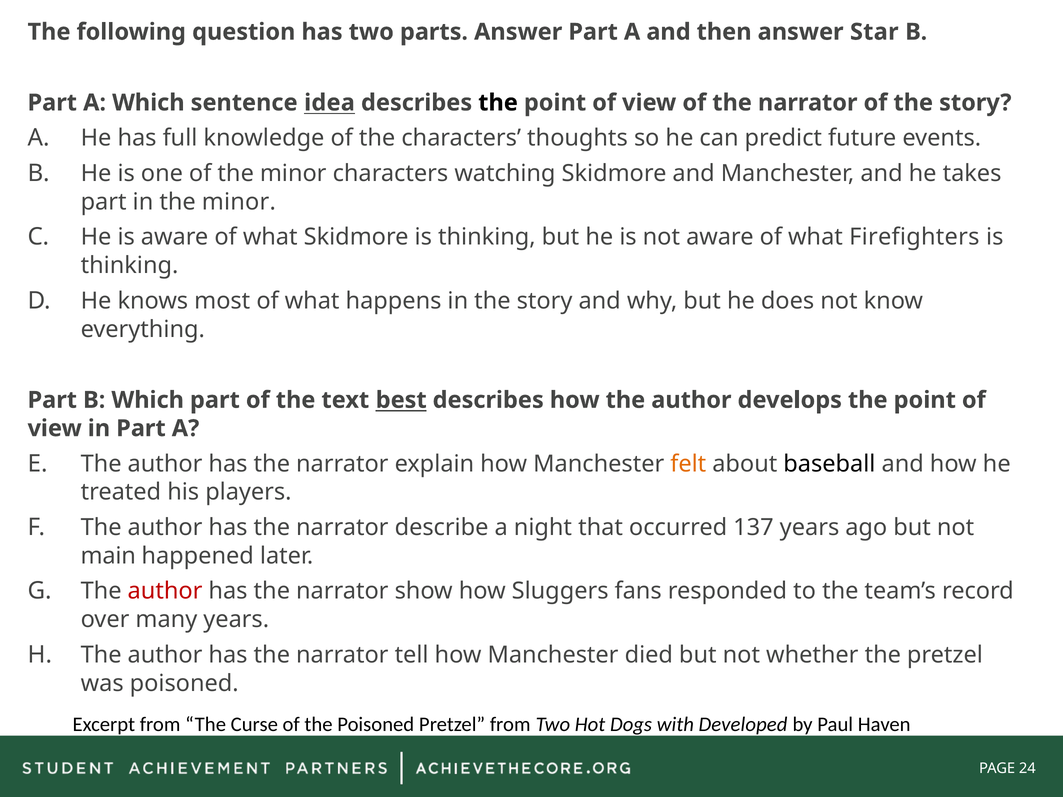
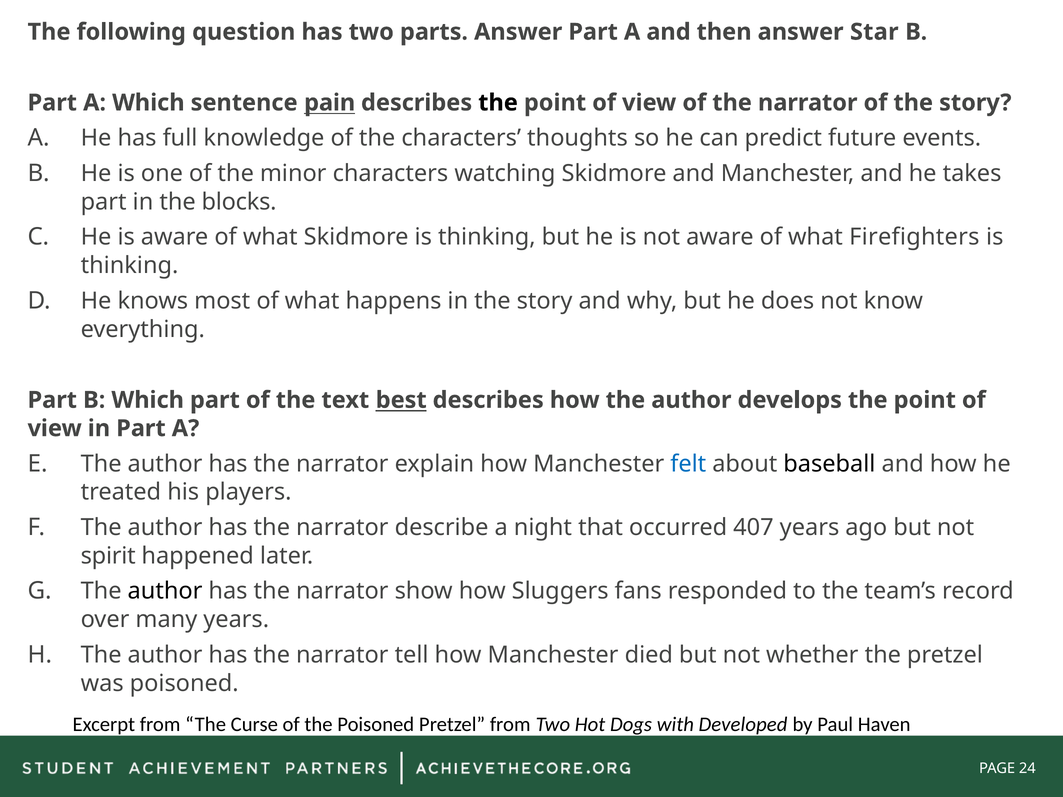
idea: idea -> pain
in the minor: minor -> blocks
felt colour: orange -> blue
137: 137 -> 407
main: main -> spirit
author at (165, 591) colour: red -> black
